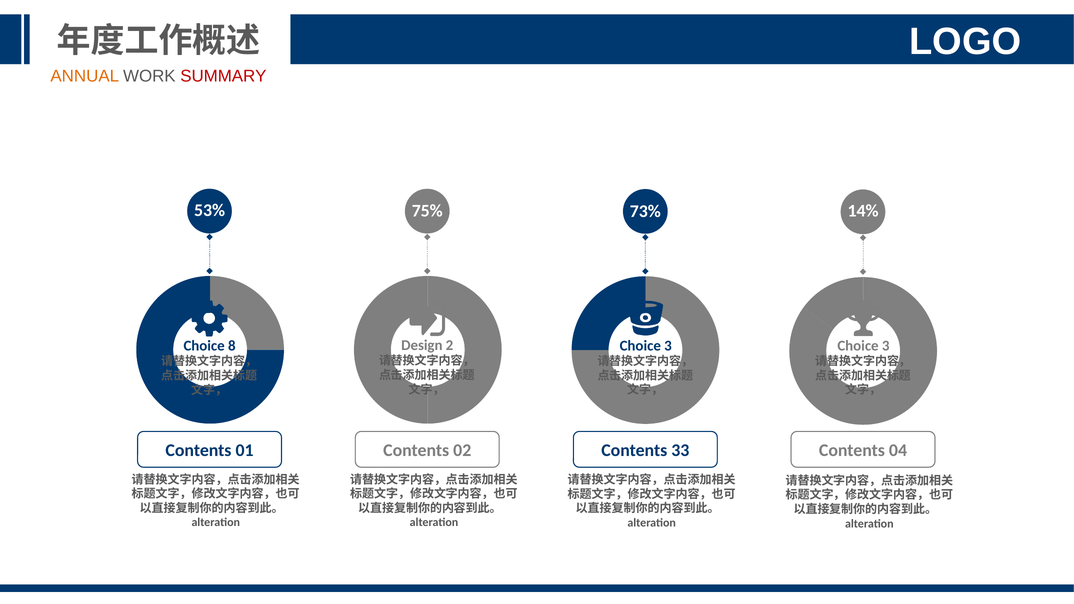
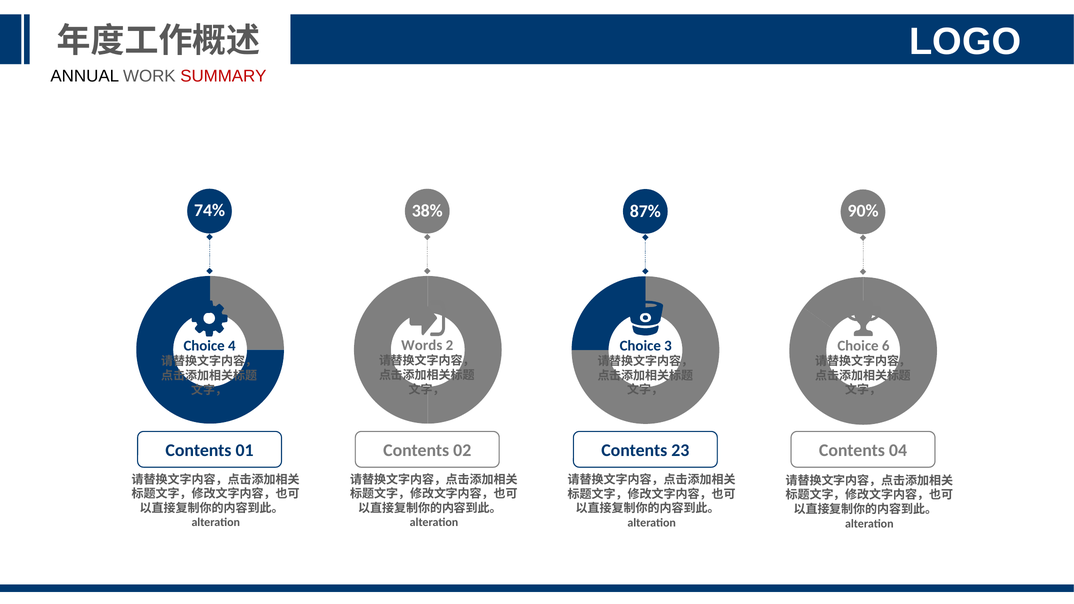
ANNUAL colour: orange -> black
53%: 53% -> 74%
75%: 75% -> 38%
14%: 14% -> 90%
73%: 73% -> 87%
Design: Design -> Words
3 at (886, 346): 3 -> 6
8: 8 -> 4
33: 33 -> 23
